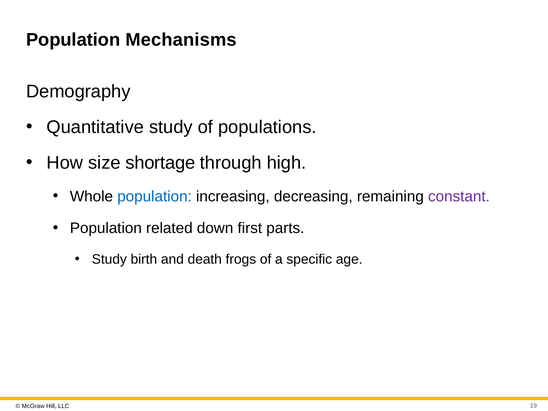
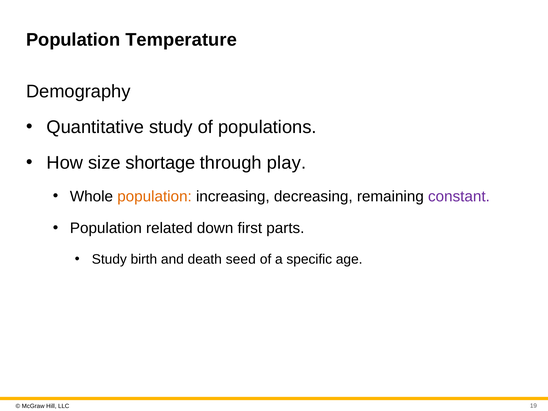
Mechanisms: Mechanisms -> Temperature
high: high -> play
population at (155, 196) colour: blue -> orange
frogs: frogs -> seed
